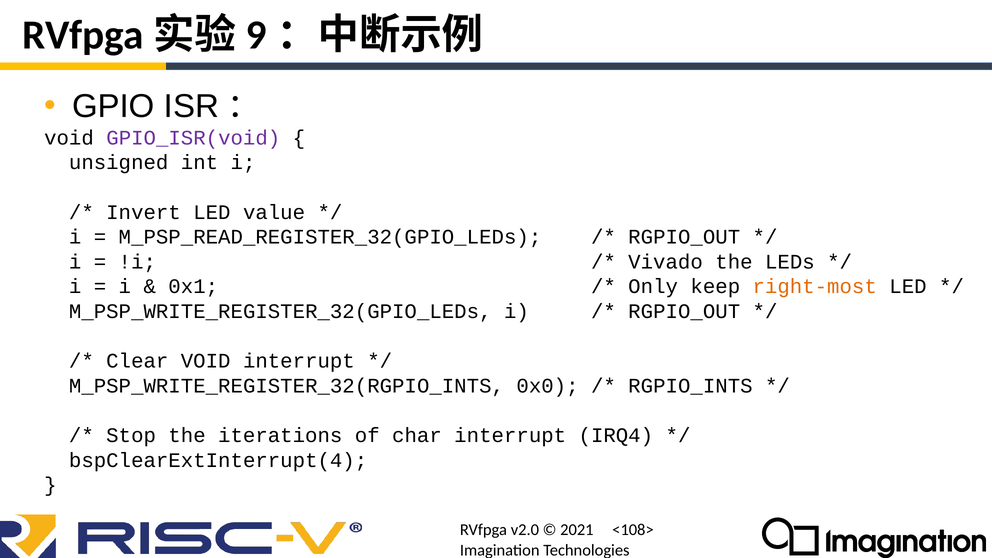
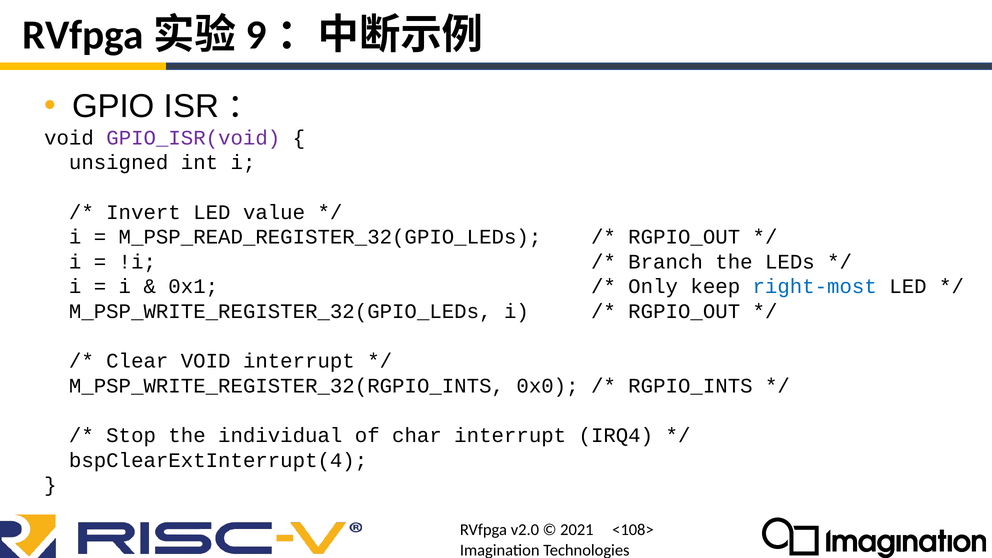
Vivado: Vivado -> Branch
right-most colour: orange -> blue
iterations: iterations -> individual
